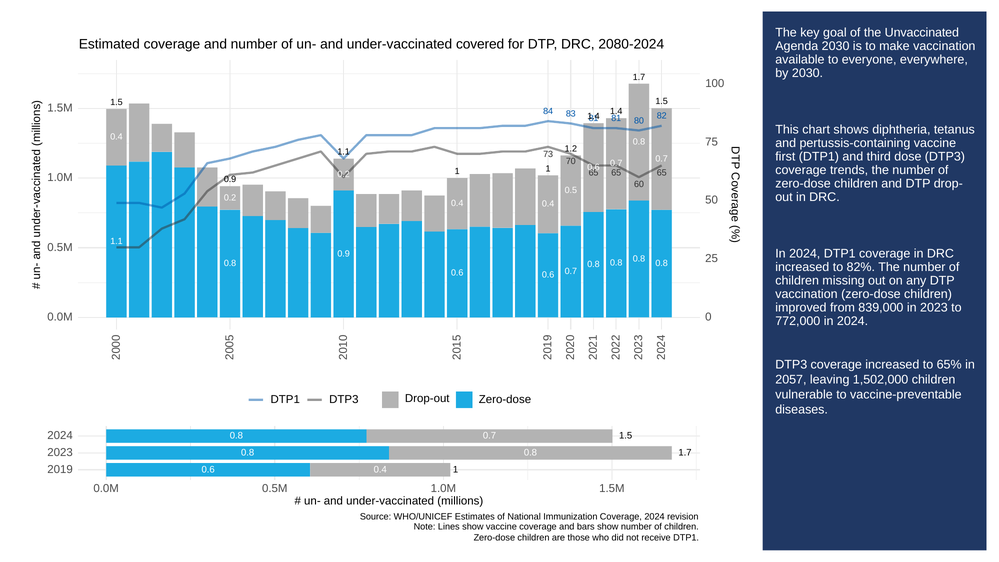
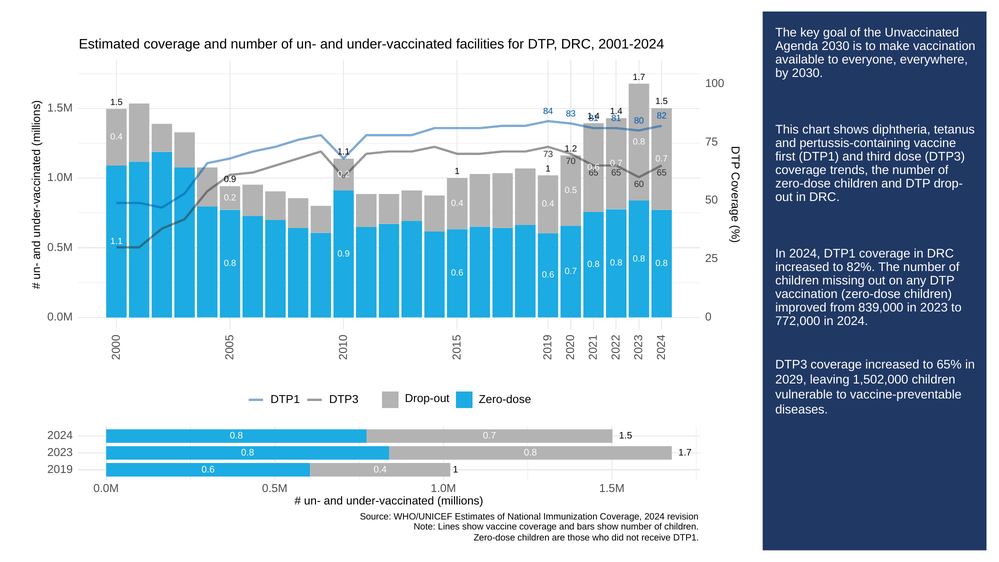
covered: covered -> facilities
2080-2024: 2080-2024 -> 2001-2024
2057: 2057 -> 2029
